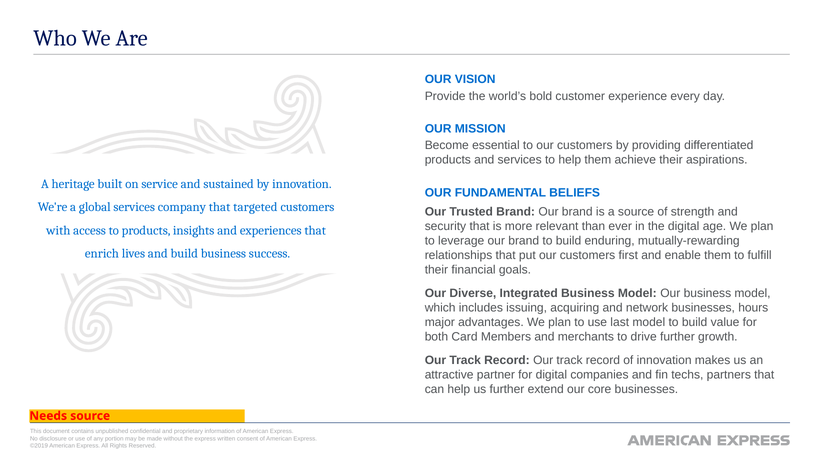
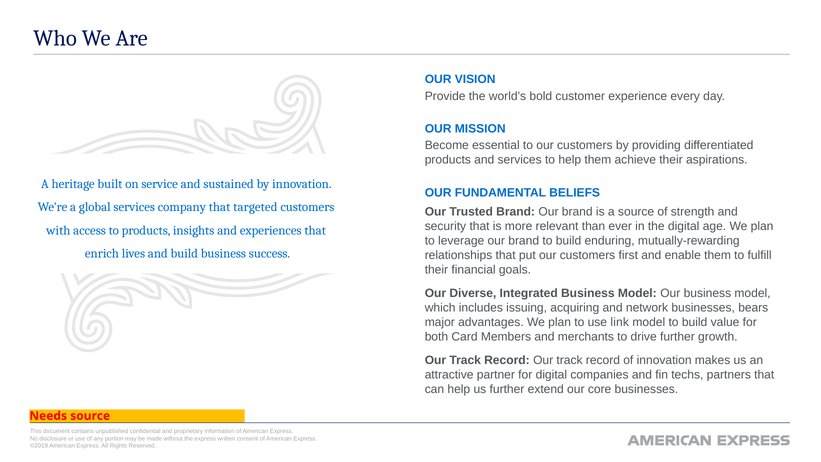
hours: hours -> bears
last: last -> link
